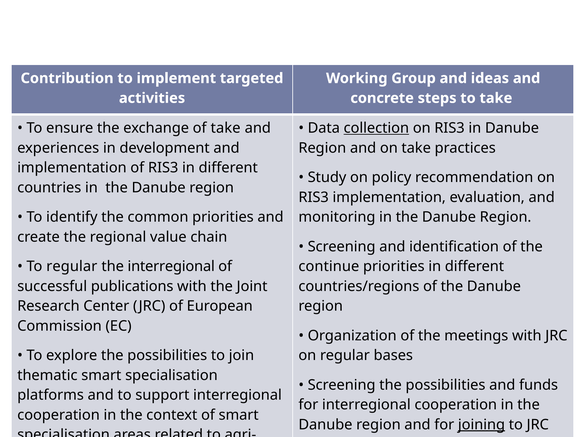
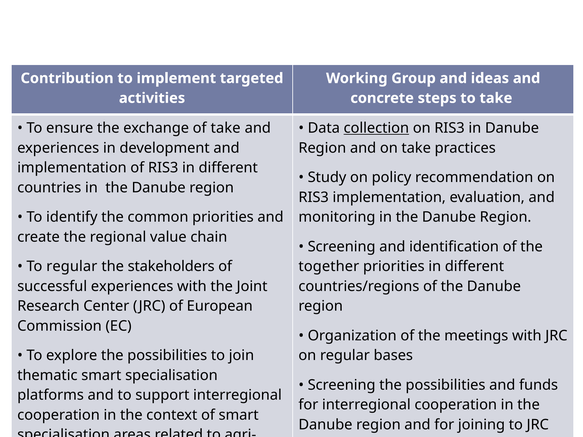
the interregional: interregional -> stakeholders
continue: continue -> together
successful publications: publications -> experiences
joining underline: present -> none
